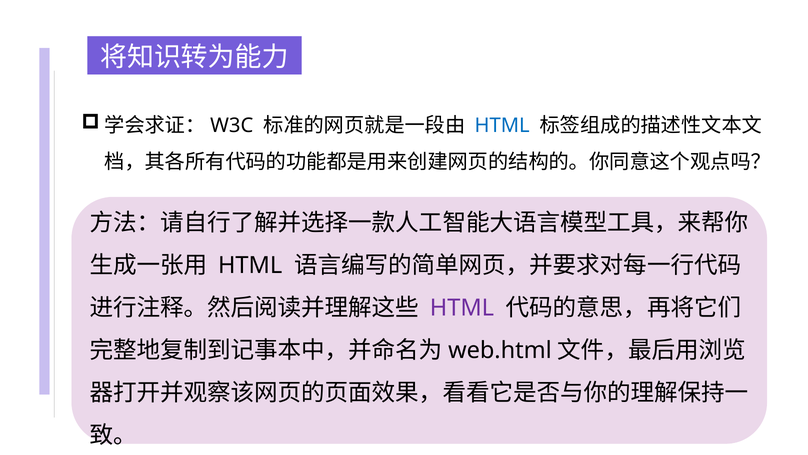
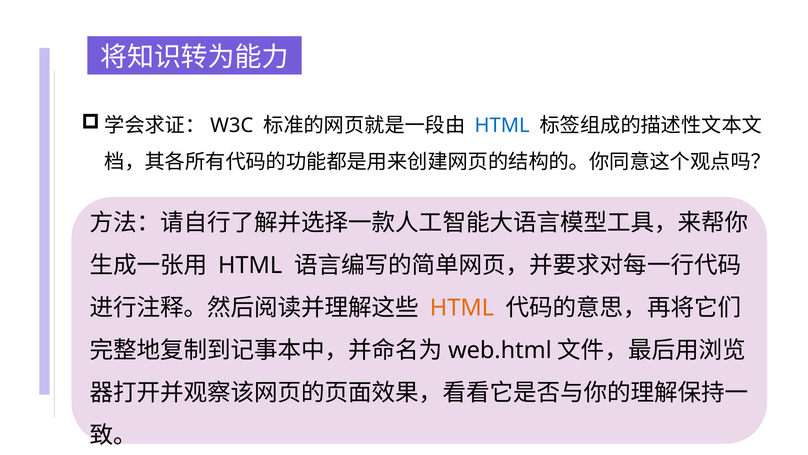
HTML at (462, 307) colour: purple -> orange
